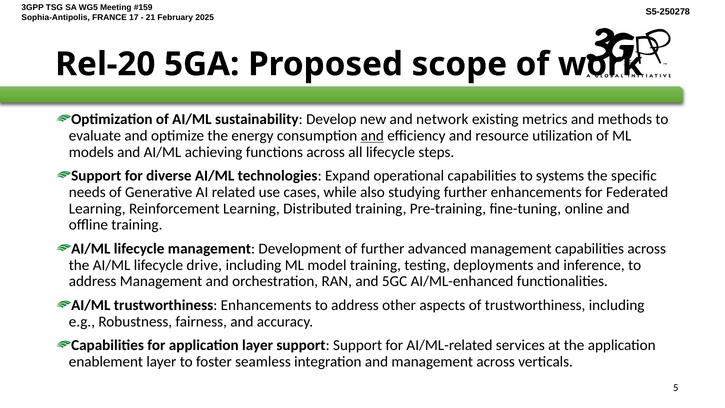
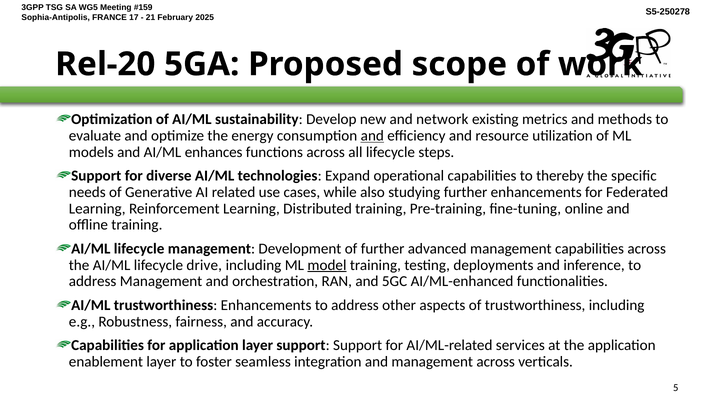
achieving: achieving -> enhances
systems: systems -> thereby
model underline: none -> present
